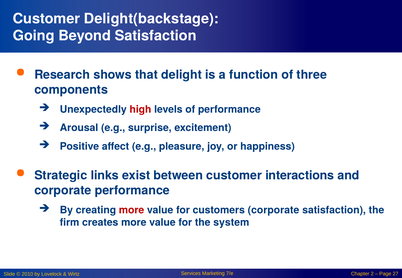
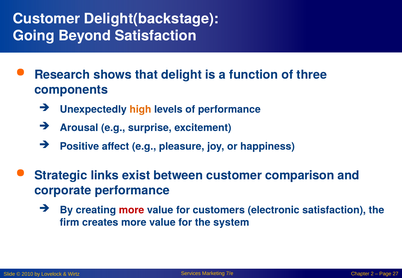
high colour: red -> orange
interactions: interactions -> comparison
customers corporate: corporate -> electronic
